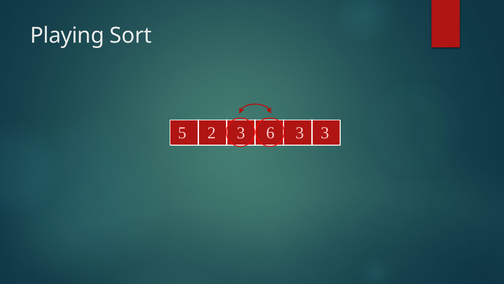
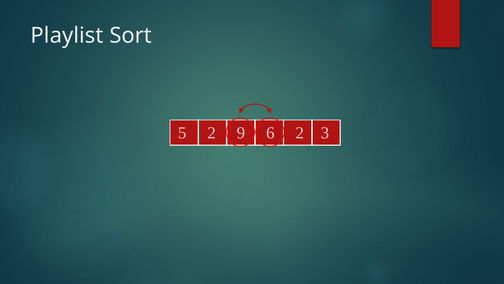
Playing: Playing -> Playlist
2 3: 3 -> 9
6 3: 3 -> 2
